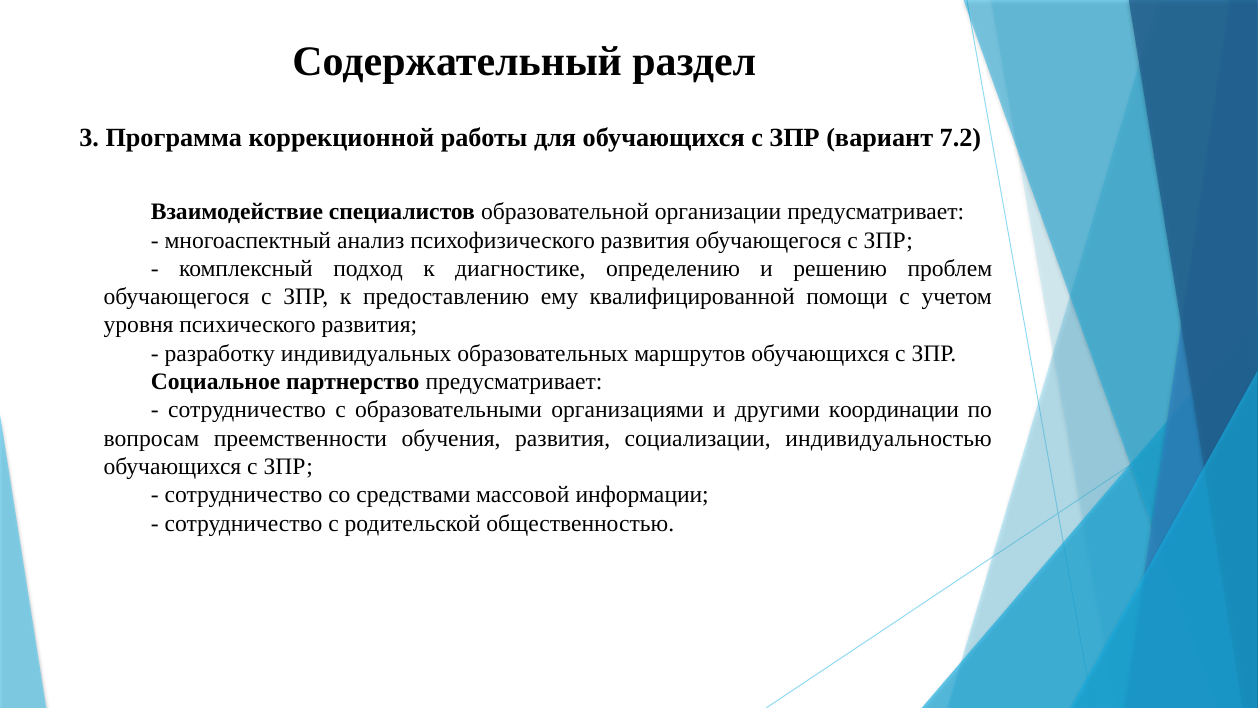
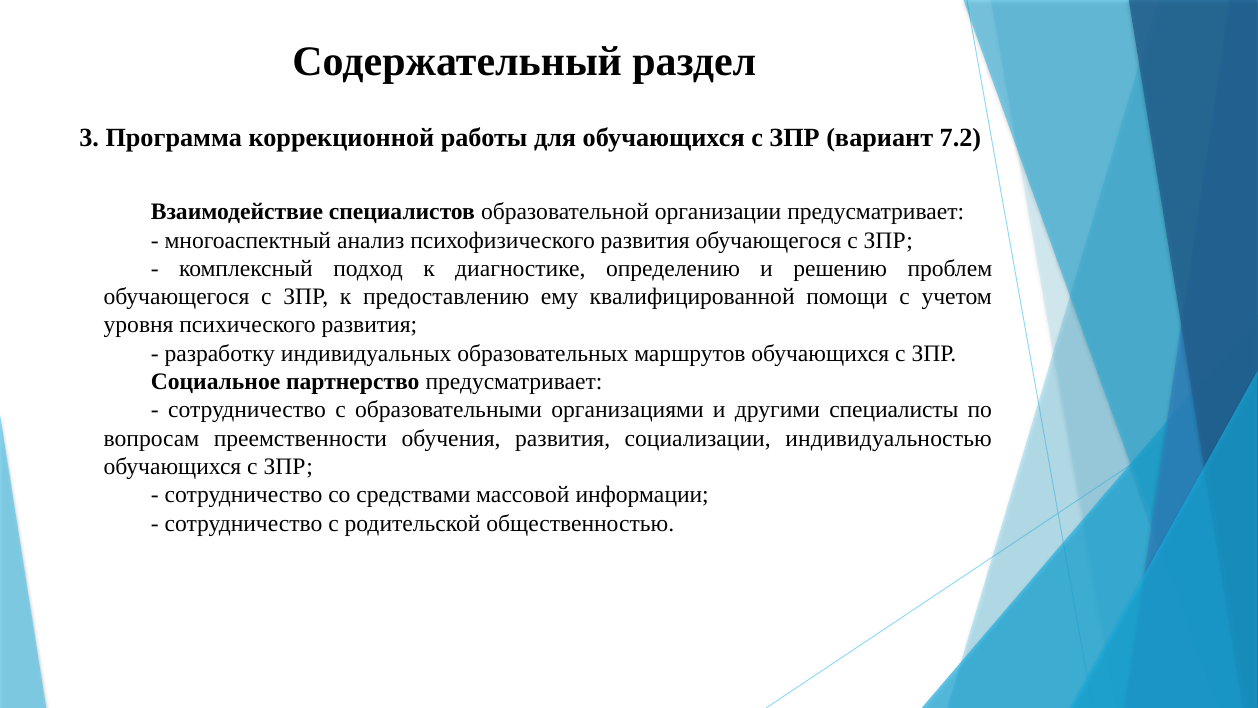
координации: координации -> специалисты
